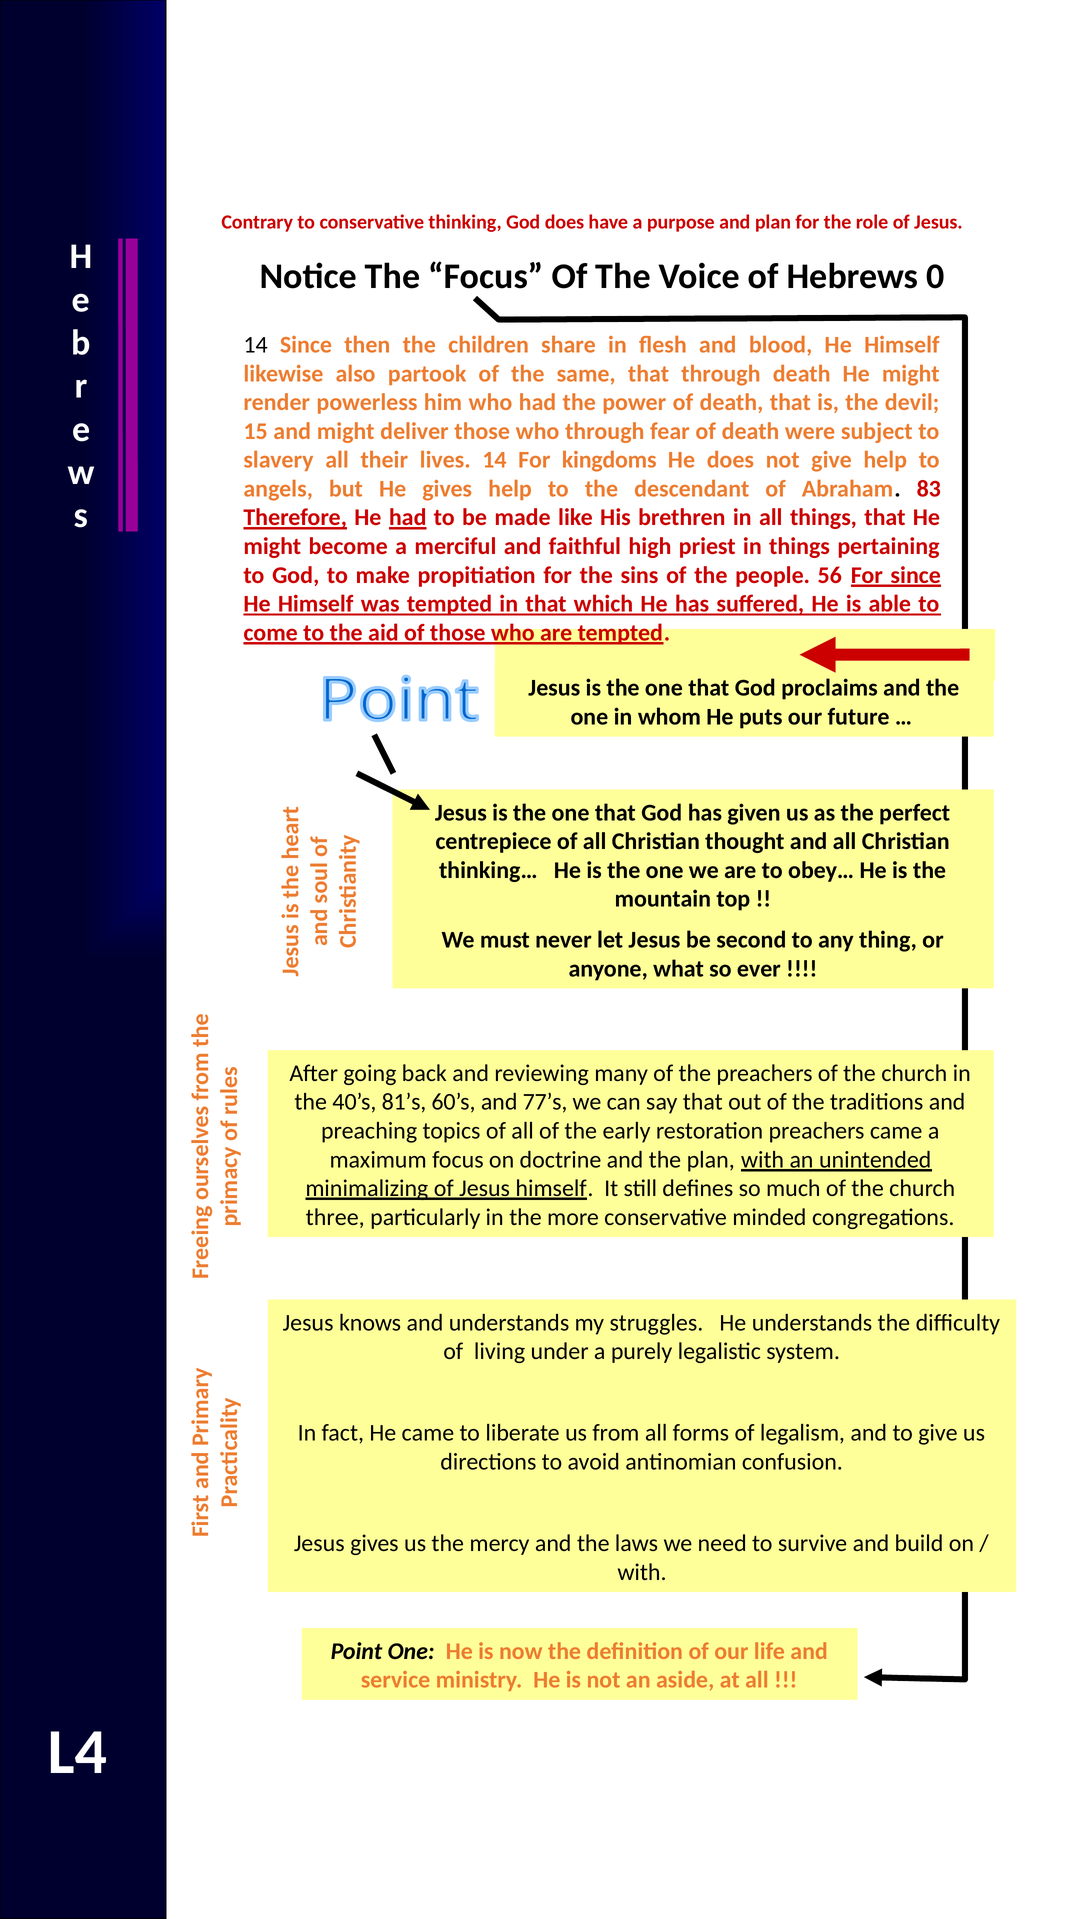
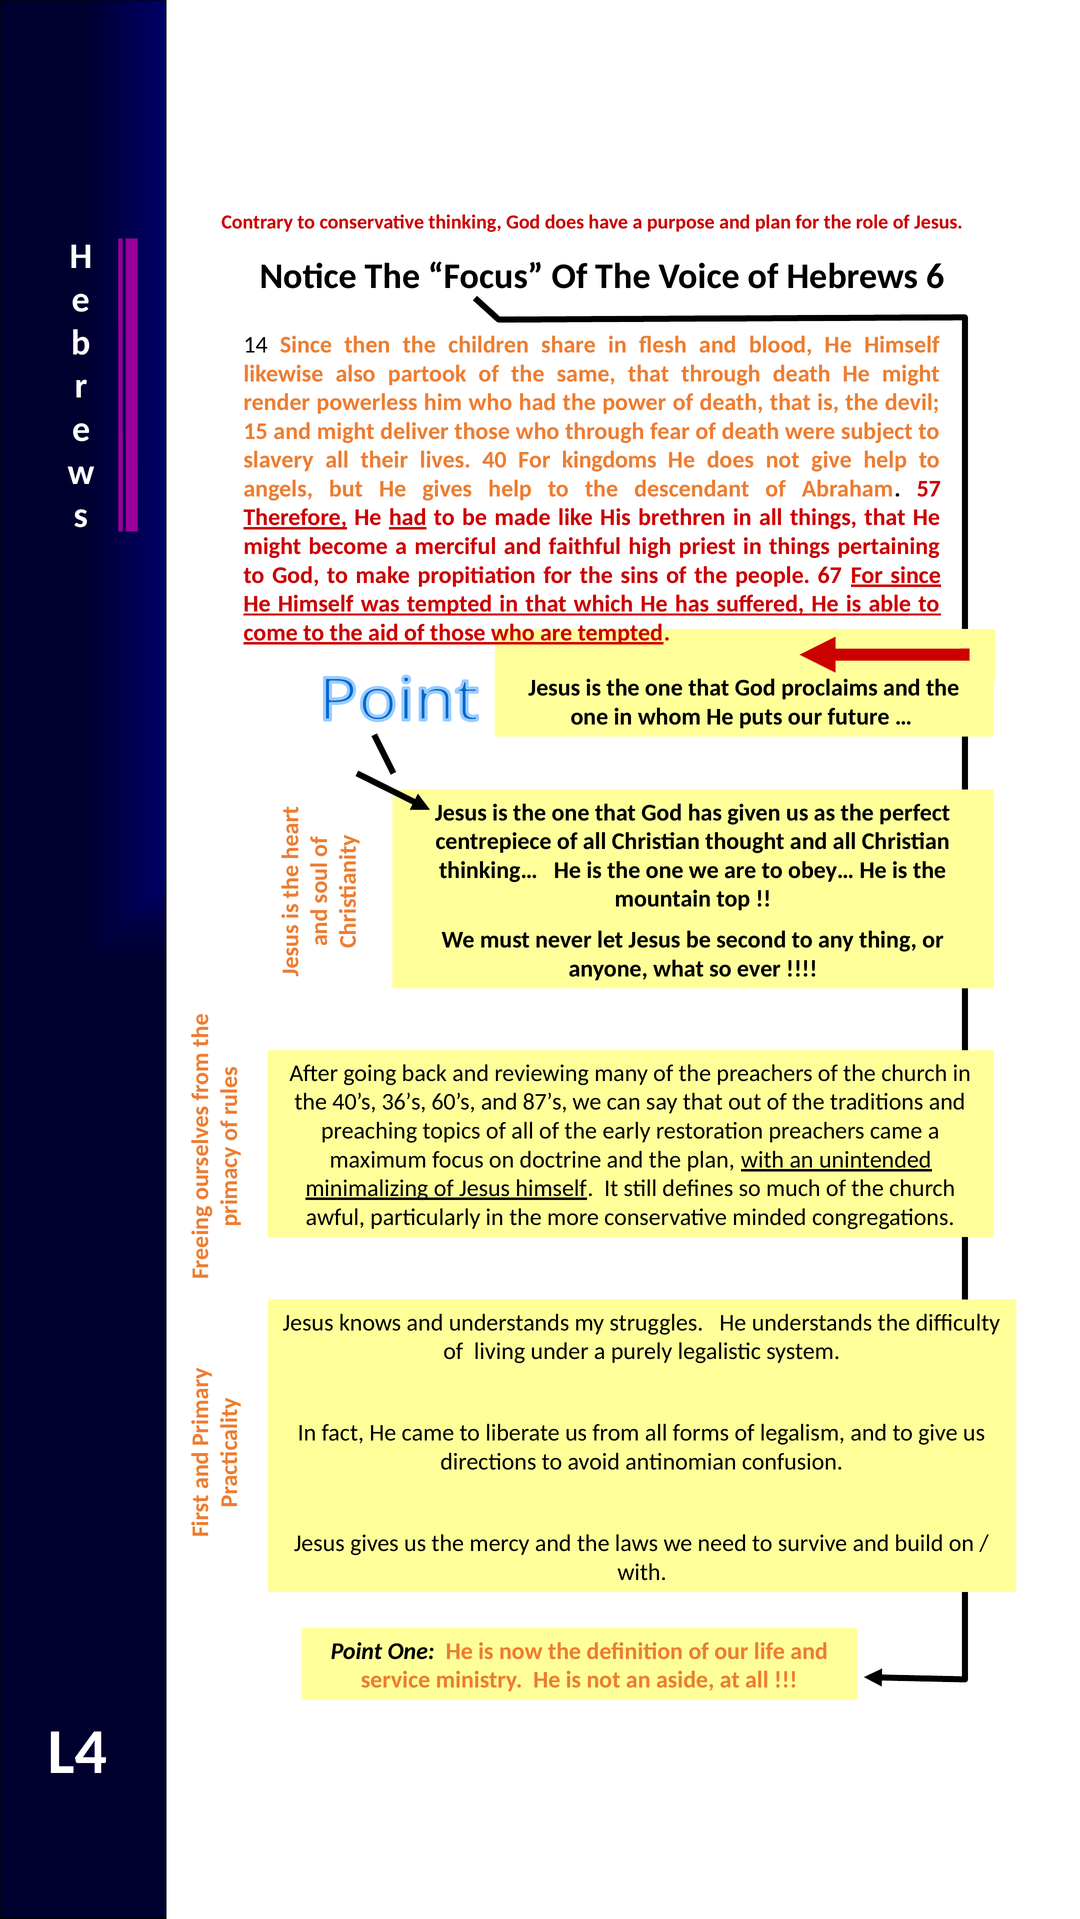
0: 0 -> 6
lives 14: 14 -> 40
83: 83 -> 57
56: 56 -> 67
81’s: 81’s -> 36’s
77’s: 77’s -> 87’s
three: three -> awful
